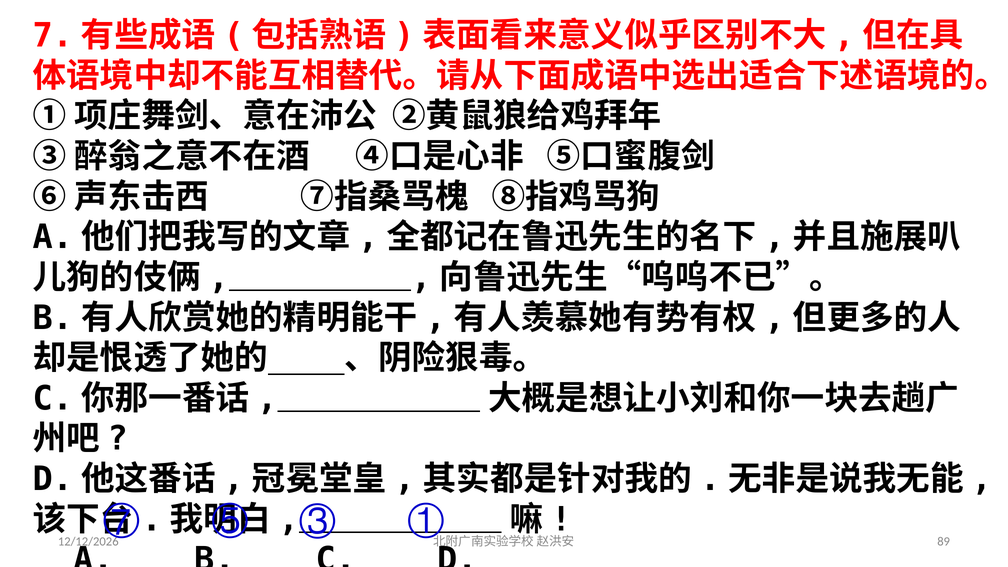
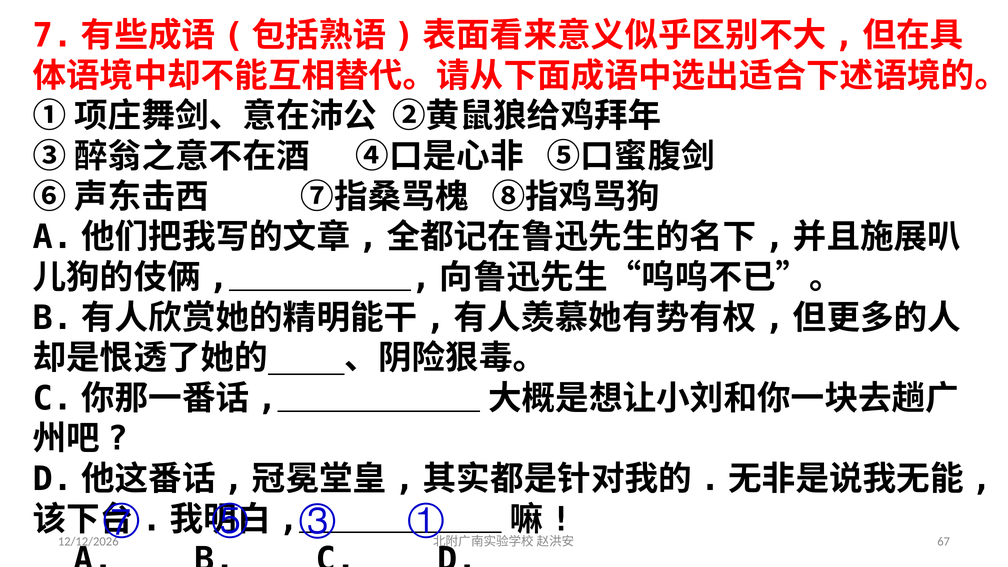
89: 89 -> 67
